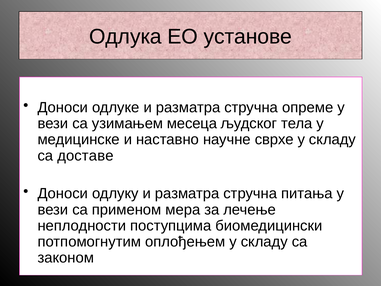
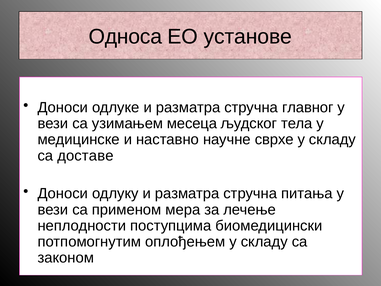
Одлука: Одлука -> Односа
опреме: опреме -> главног
